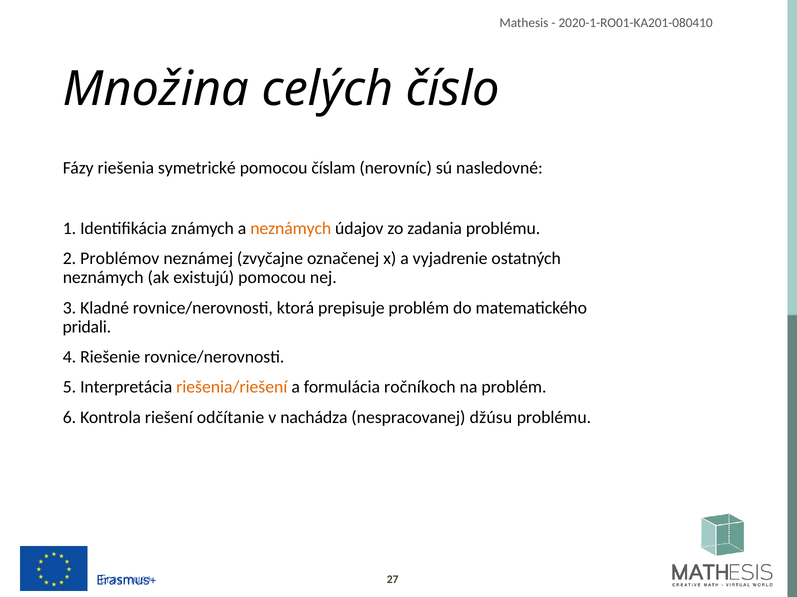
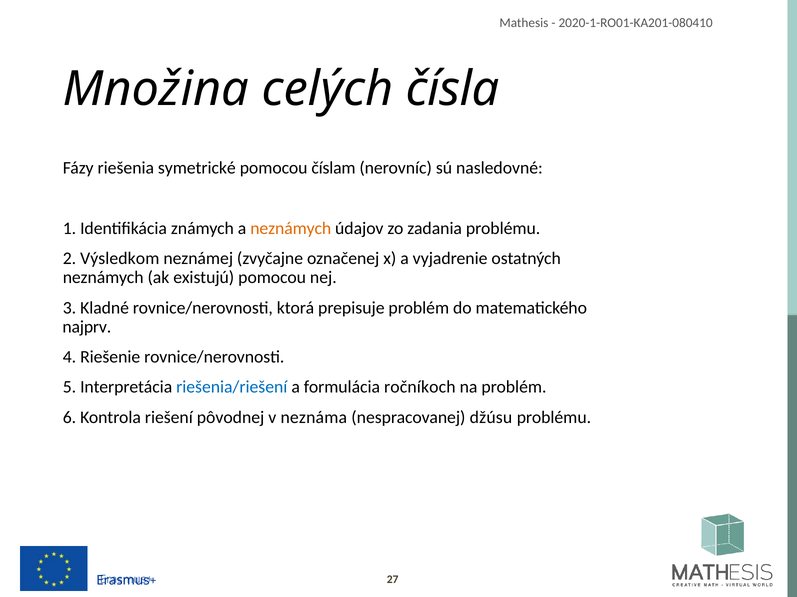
číslo: číslo -> čísla
Problémov: Problémov -> Výsledkom
pridali: pridali -> najprv
riešenia/riešení colour: orange -> blue
odčítanie: odčítanie -> pôvodnej
nachádza: nachádza -> neznáma
